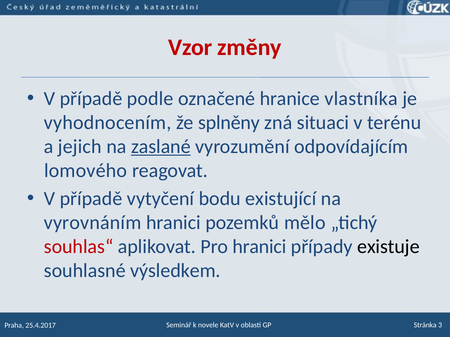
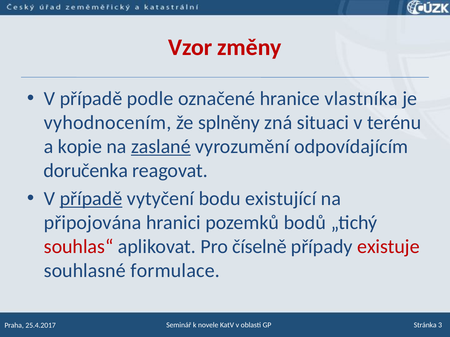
jejich: jejich -> kopie
lomového: lomového -> doručenka
případě at (91, 199) underline: none -> present
vyrovnáním: vyrovnáním -> připojována
mělo: mělo -> bodů
Pro hranici: hranici -> číselně
existuje colour: black -> red
výsledkem: výsledkem -> formulace
